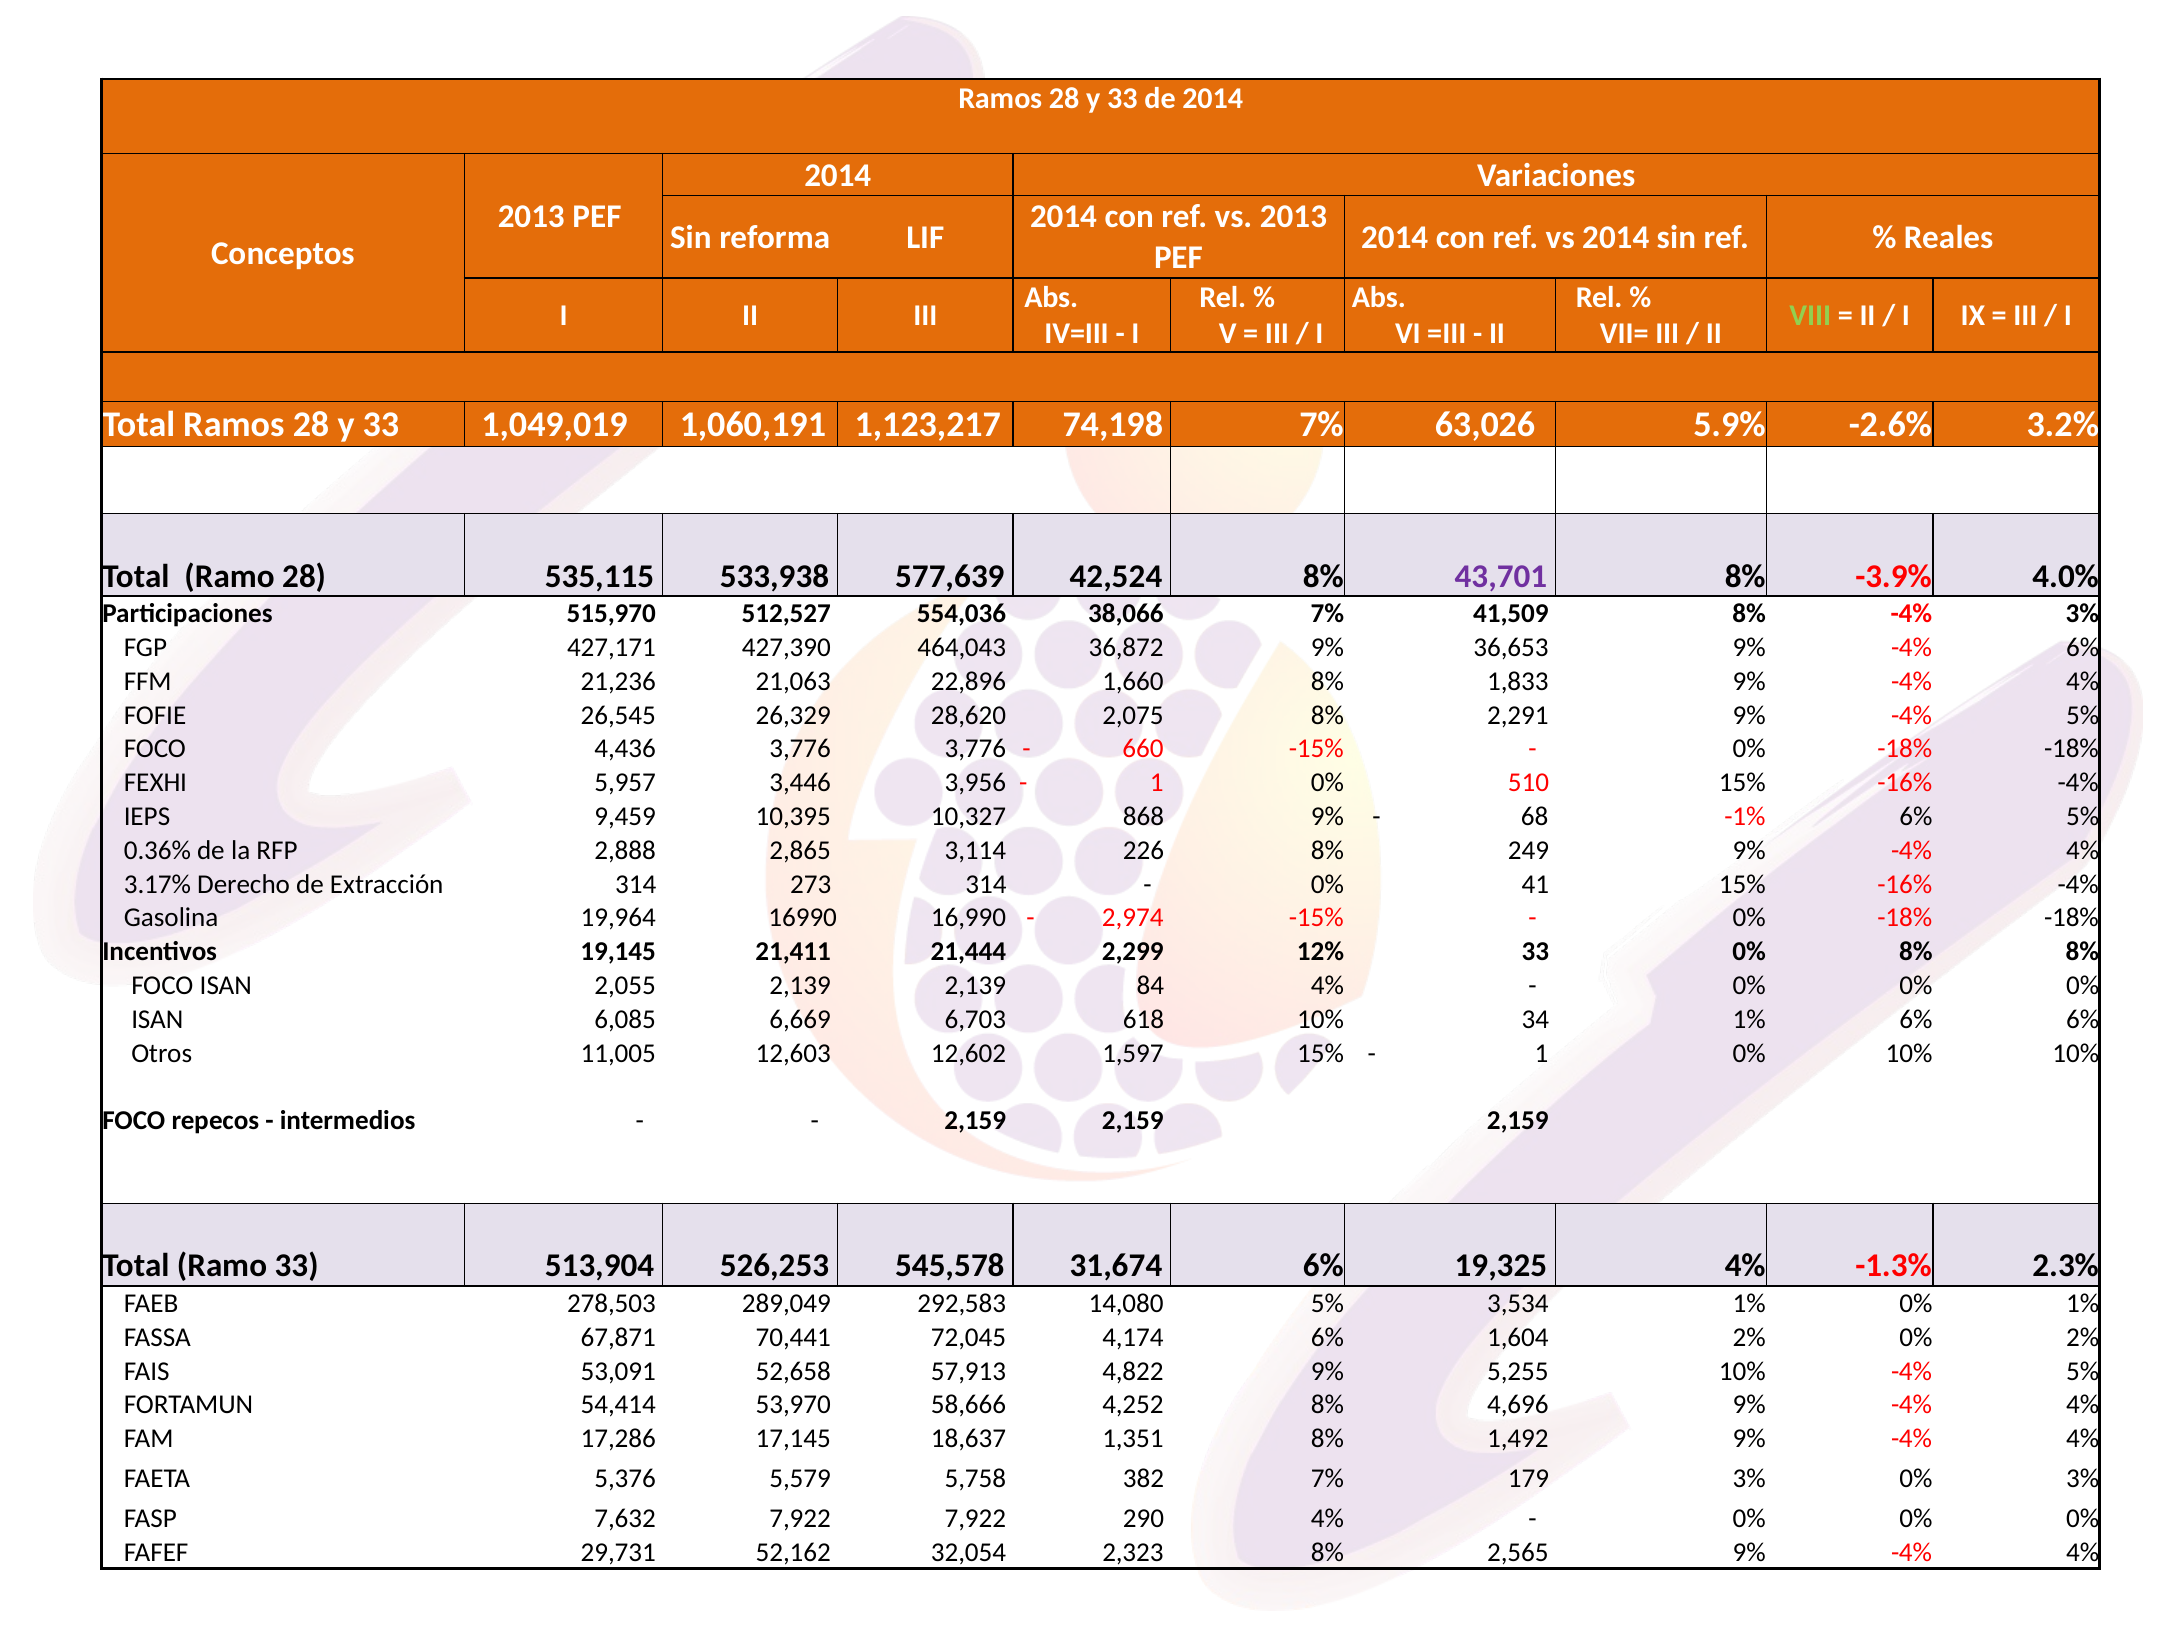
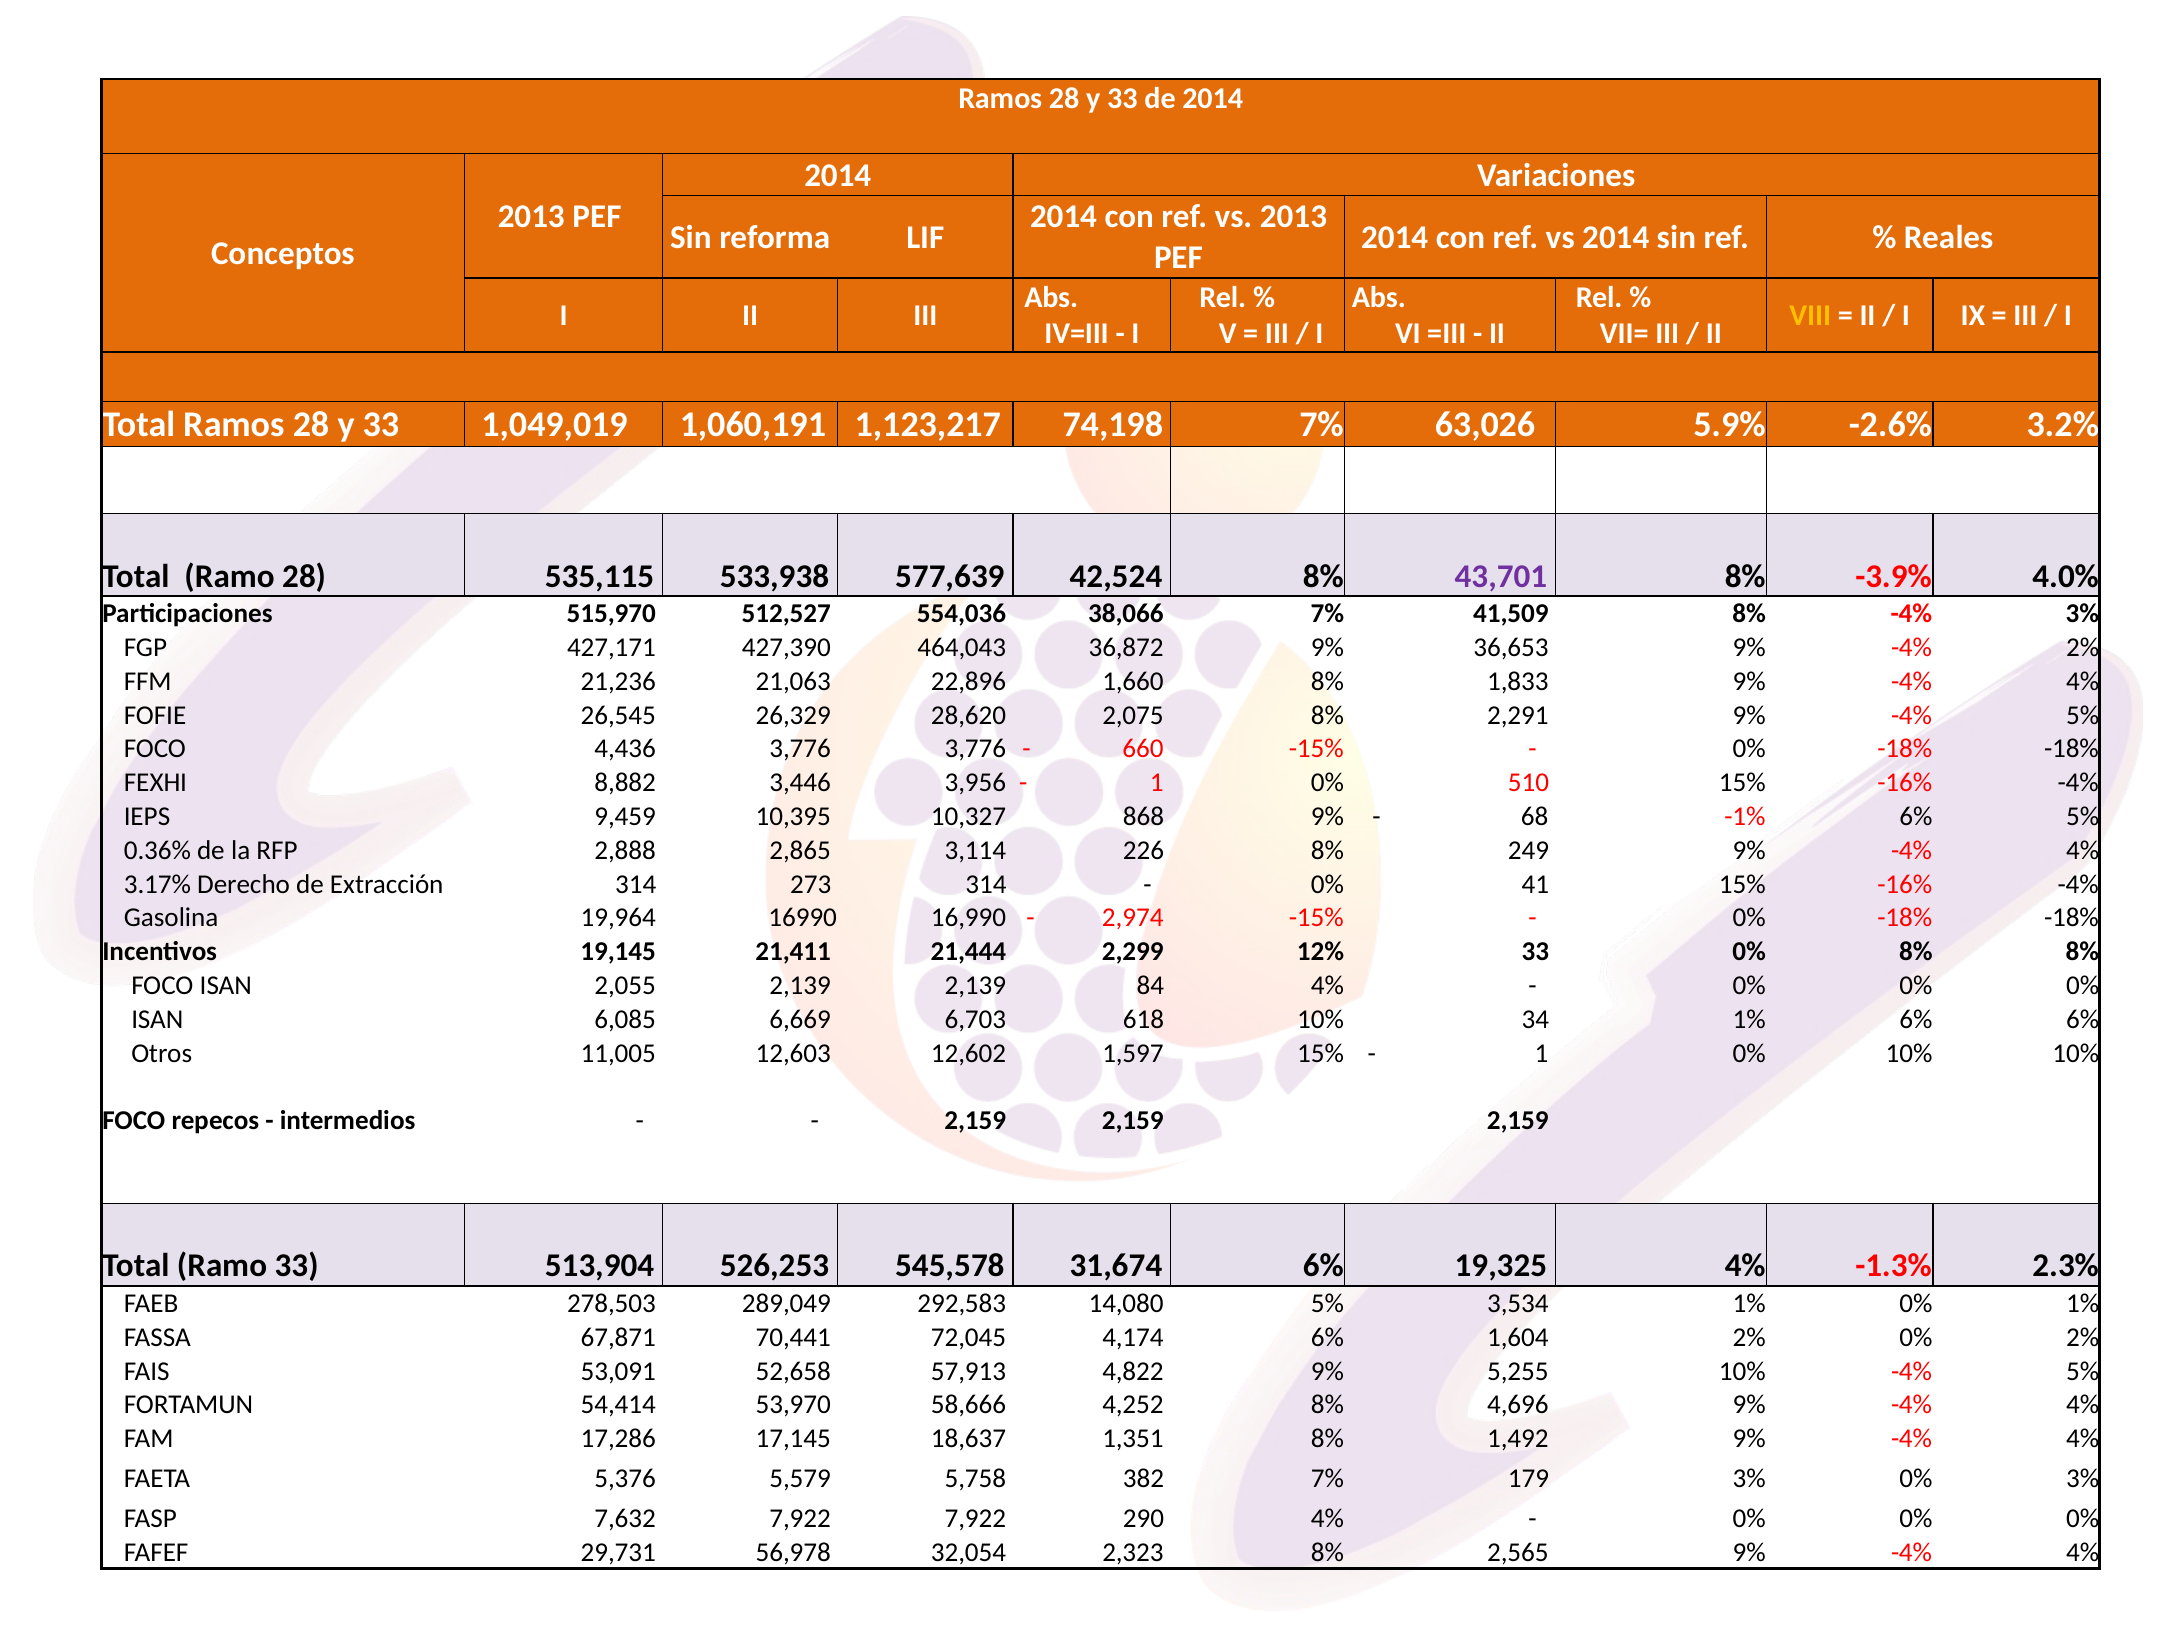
VIII colour: light green -> yellow
-4% 6%: 6% -> 2%
5,957: 5,957 -> 8,882
52,162: 52,162 -> 56,978
